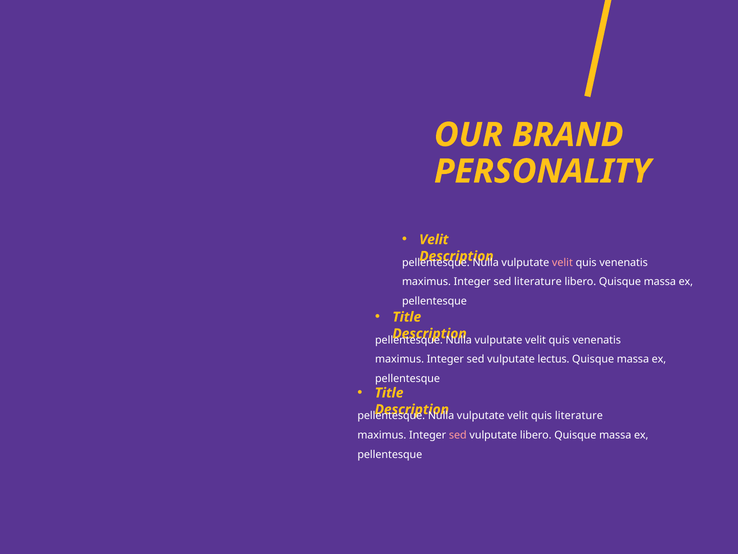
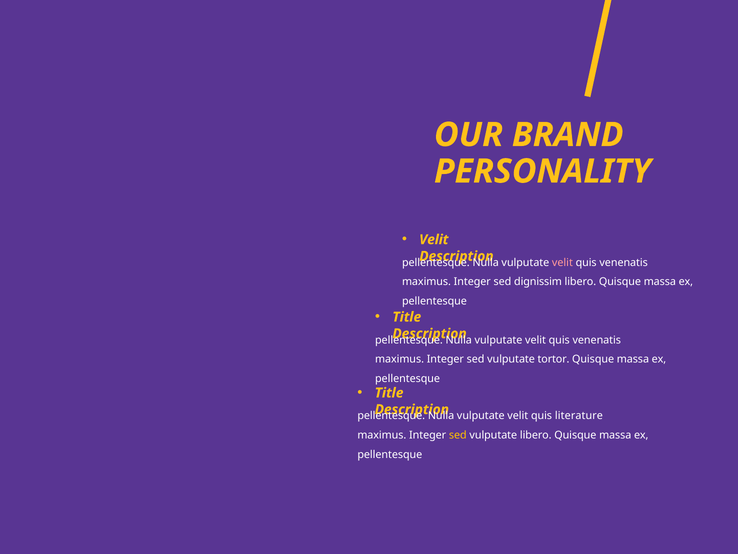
sed literature: literature -> dignissim
lectus: lectus -> tortor
sed at (458, 435) colour: pink -> yellow
